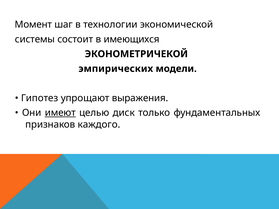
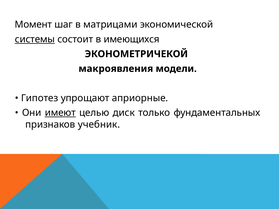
технологии: технологии -> матрицами
системы underline: none -> present
эмпирических: эмпирических -> макроявления
выражения: выражения -> априорные
каждого: каждого -> учебник
